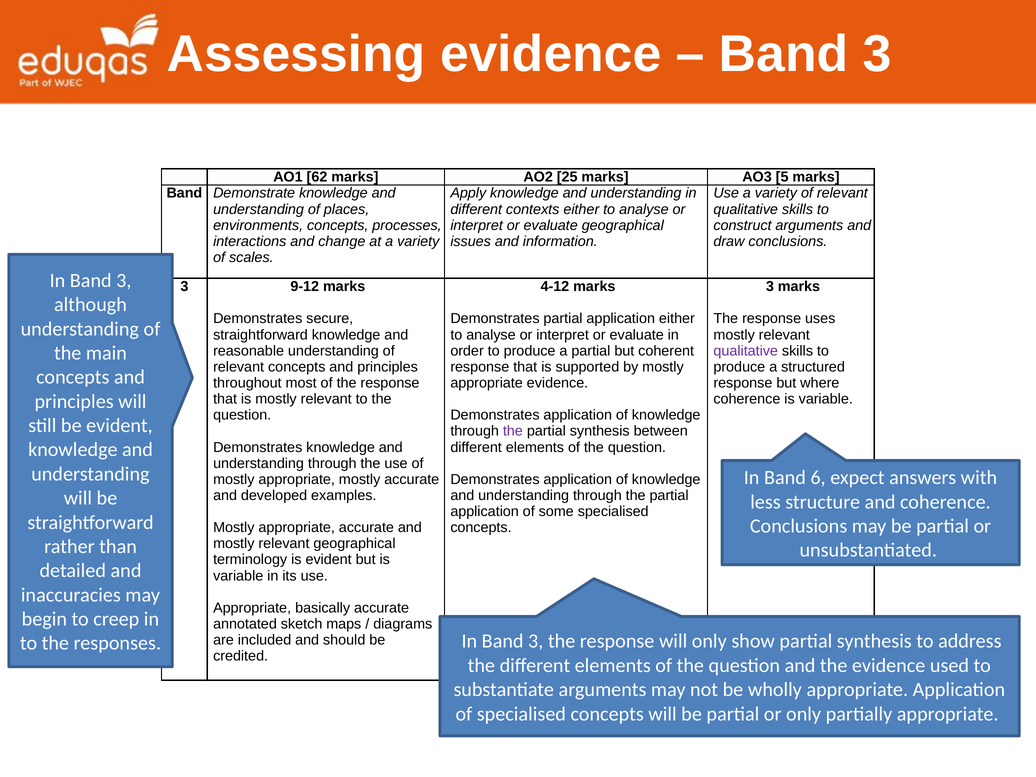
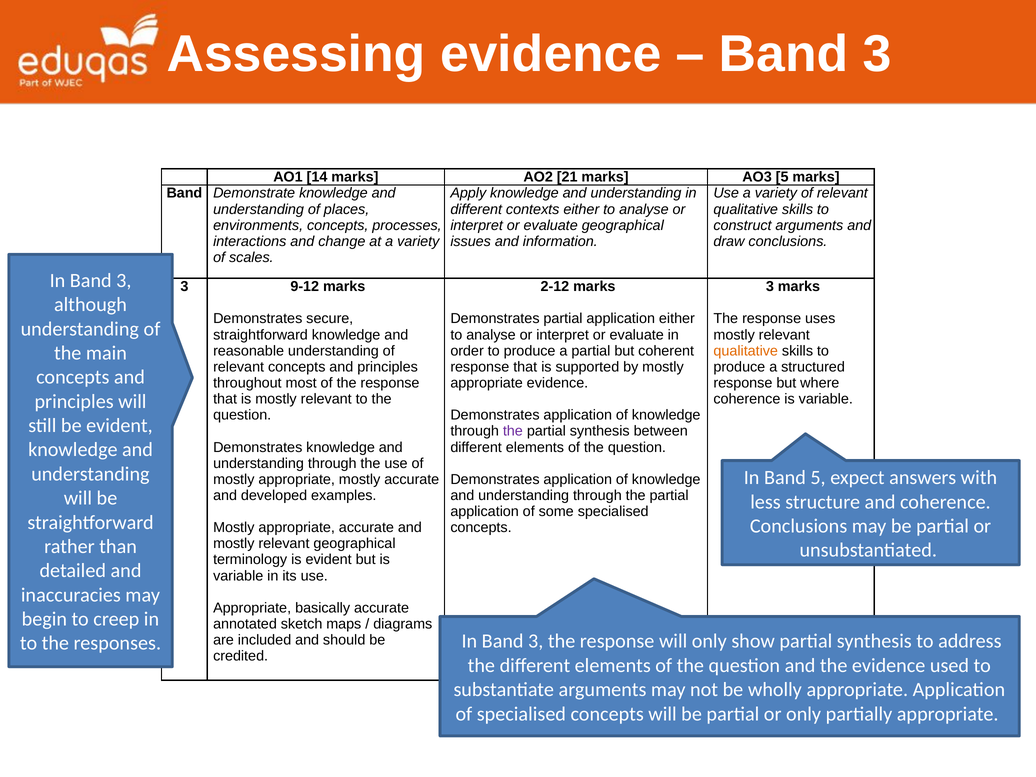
62: 62 -> 14
25: 25 -> 21
4-12: 4-12 -> 2-12
qualitative at (746, 351) colour: purple -> orange
Band 6: 6 -> 5
